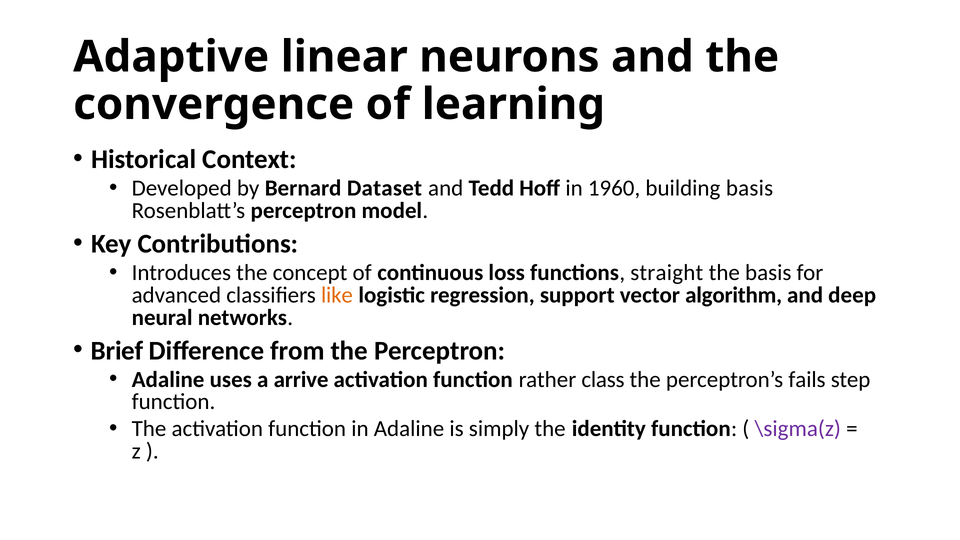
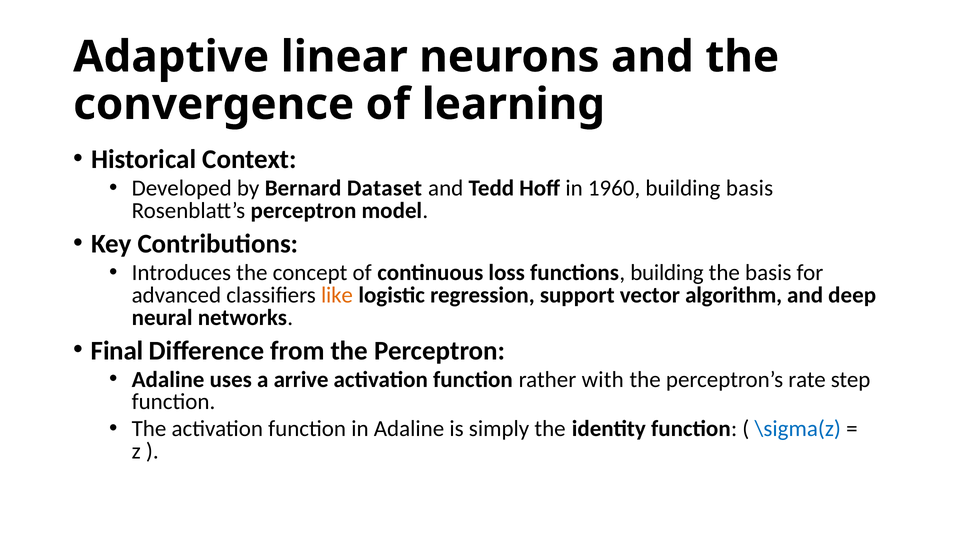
functions straight: straight -> building
Brief: Brief -> Final
class: class -> with
fails: fails -> rate
\sigma(z colour: purple -> blue
